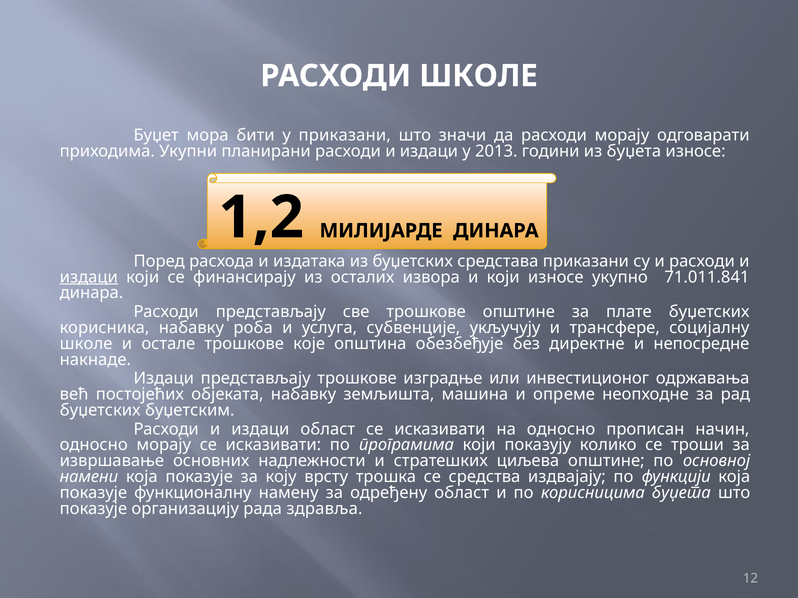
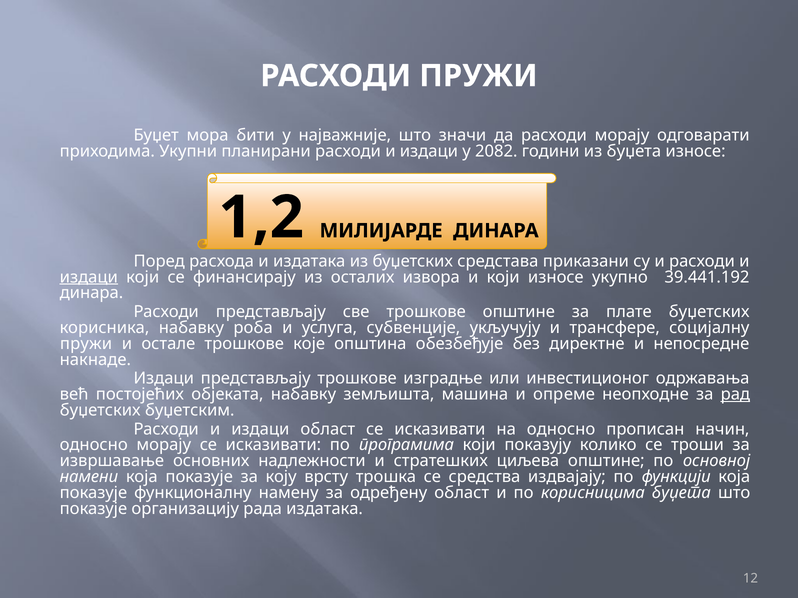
РАСХОДИ ШКОЛЕ: ШКОЛЕ -> ПРУЖИ
у приказани: приказани -> најважније
2013: 2013 -> 2082
71.011.841: 71.011.841 -> 39.441.192
школе at (86, 344): школе -> пружи
рад underline: none -> present
рада здравља: здравља -> издатака
